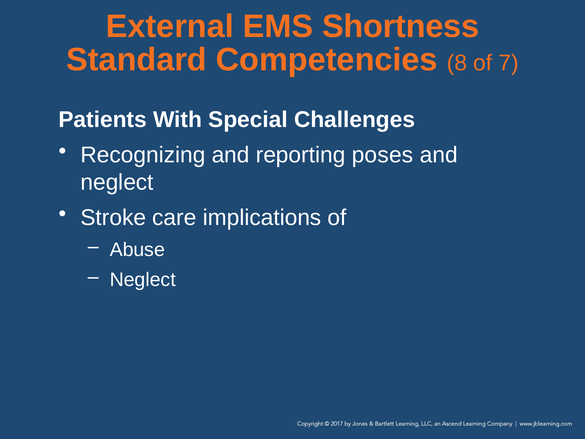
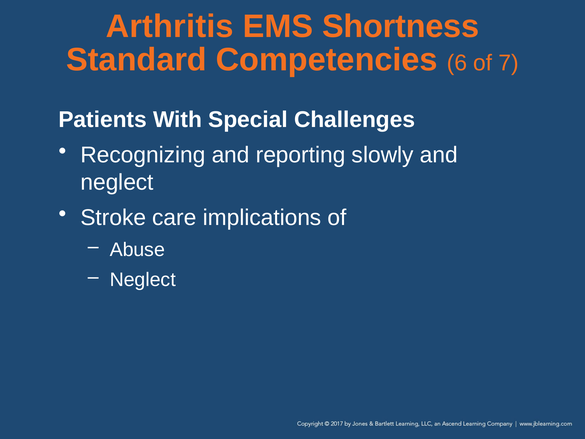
External: External -> Arthritis
8: 8 -> 6
poses: poses -> slowly
